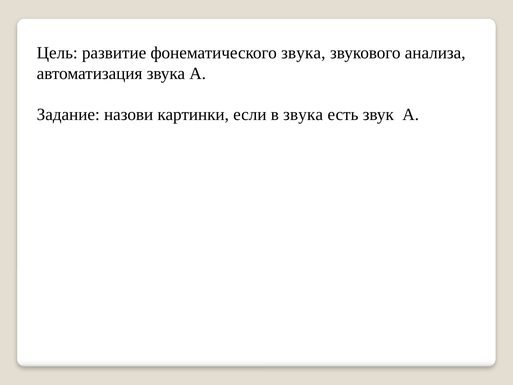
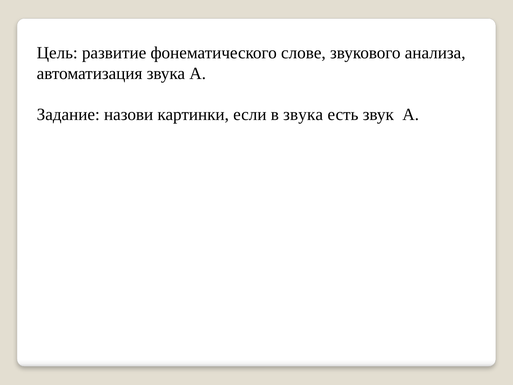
фонематического звука: звука -> слове
